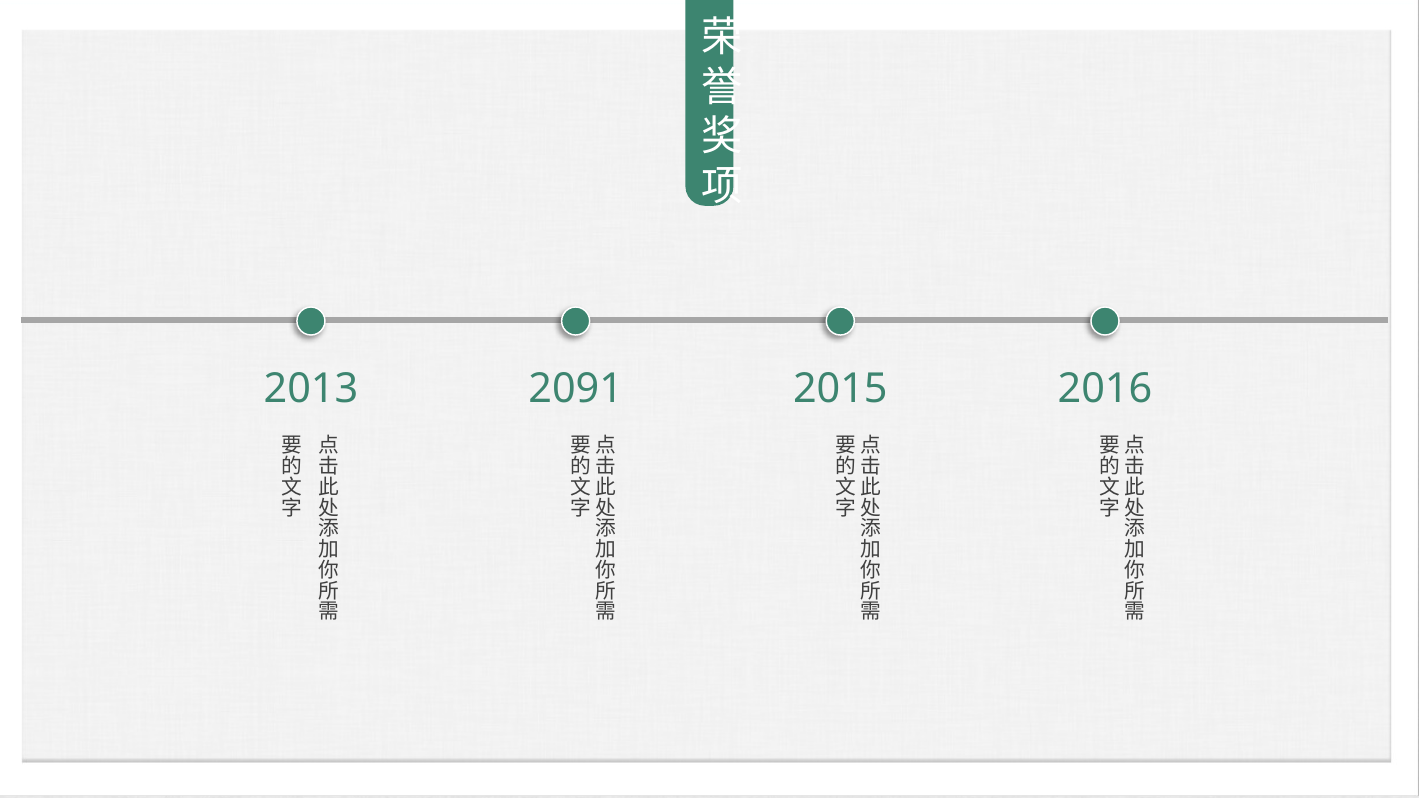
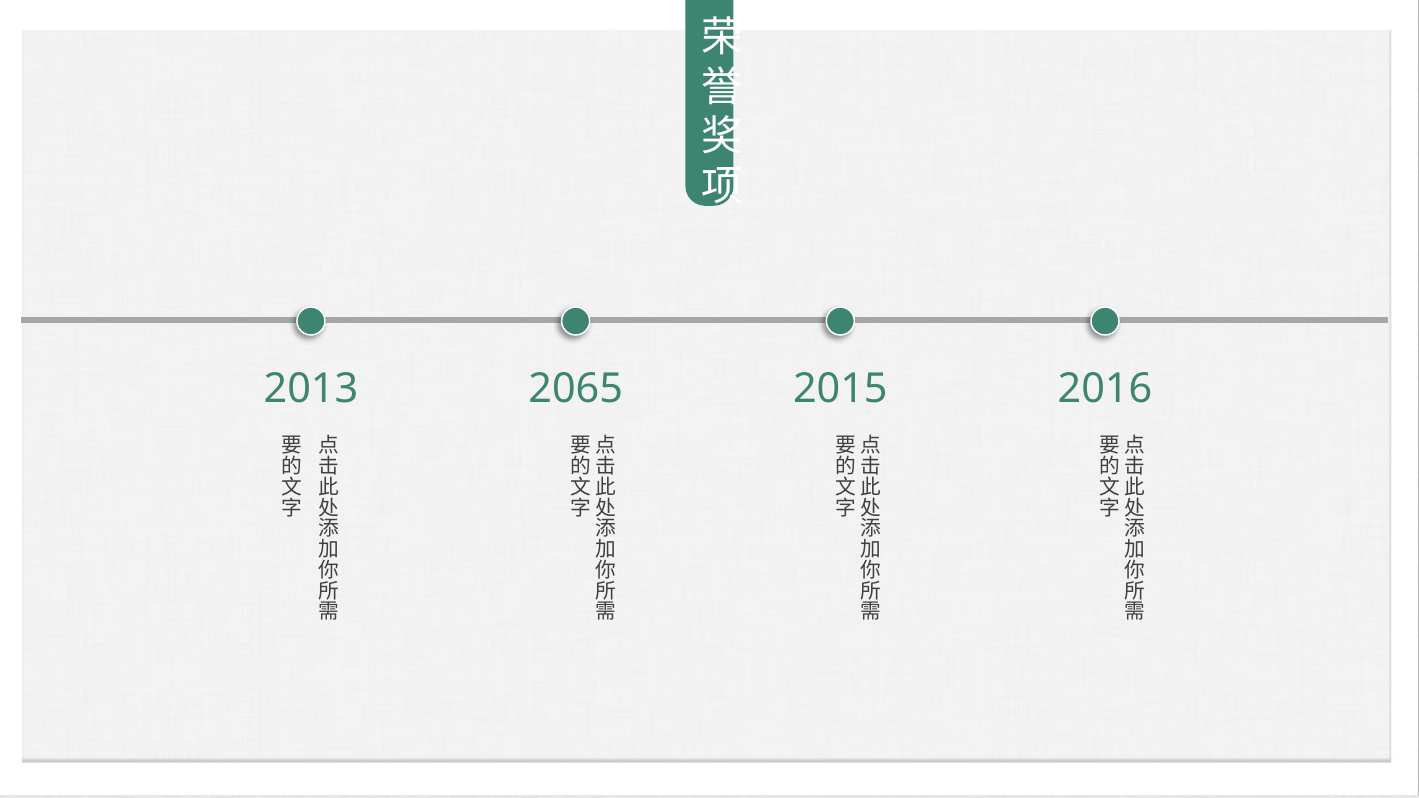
2091: 2091 -> 2065
